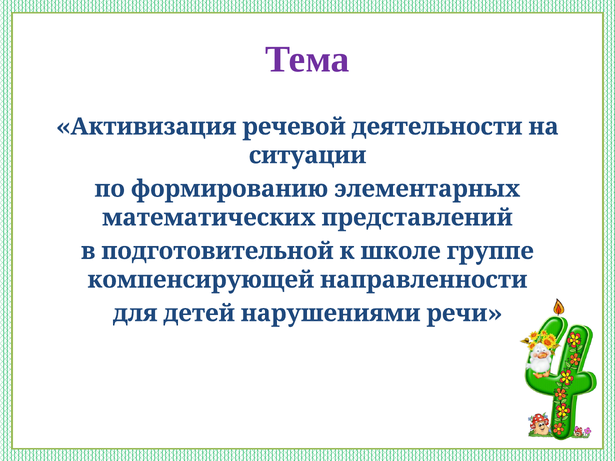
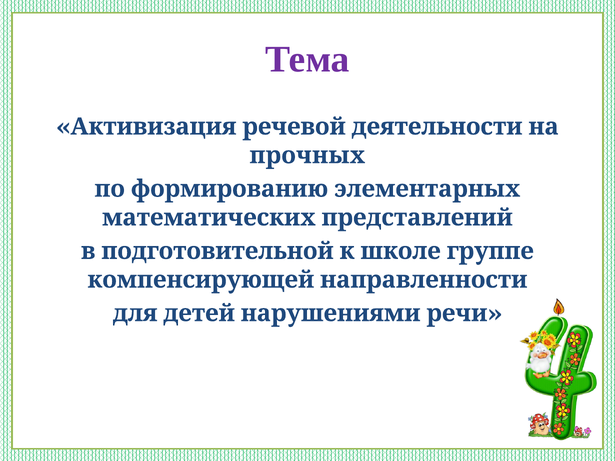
ситуации: ситуации -> прочных
